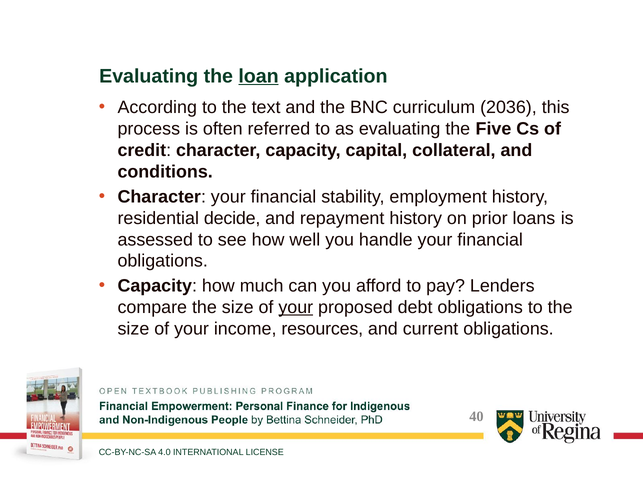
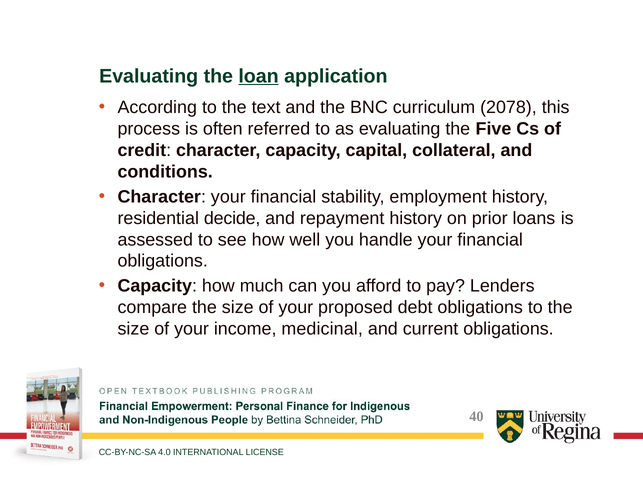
2036: 2036 -> 2078
your at (296, 308) underline: present -> none
resources: resources -> medicinal
